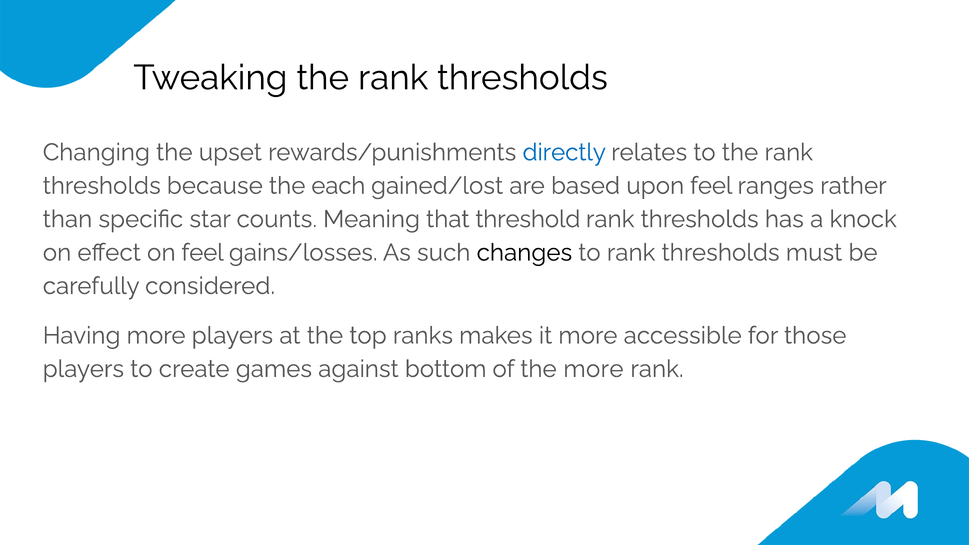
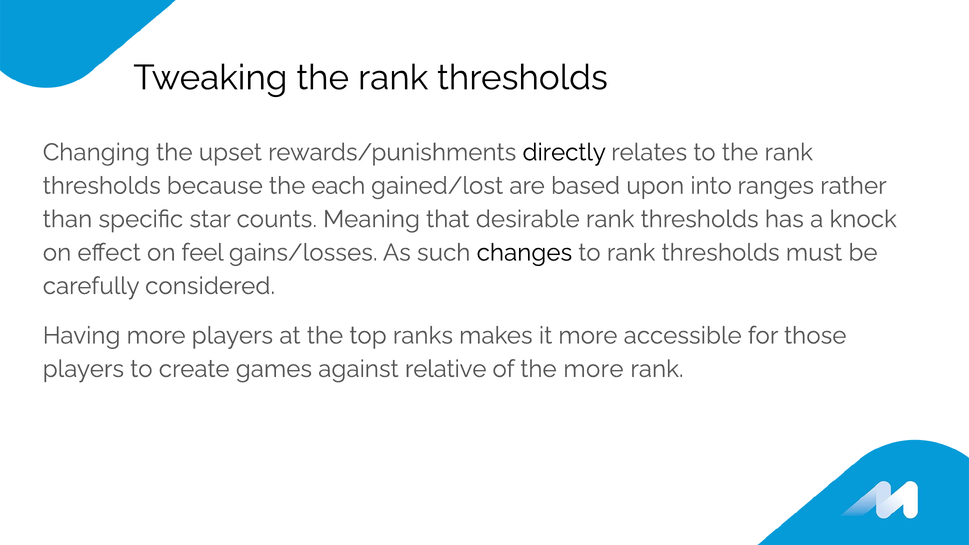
directly colour: blue -> black
upon feel: feel -> into
threshold: threshold -> desirable
bottom: bottom -> relative
